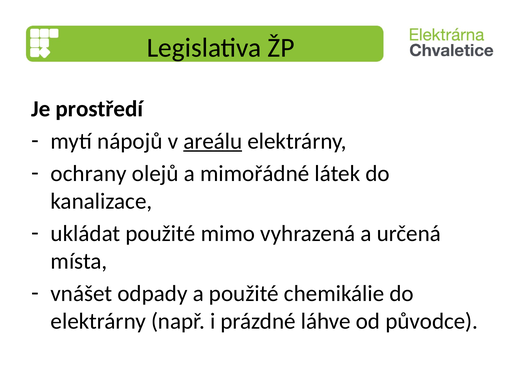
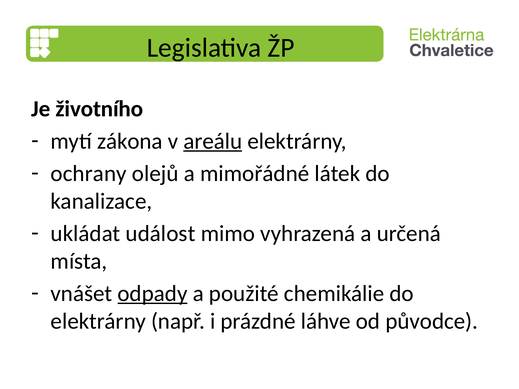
prostředí: prostředí -> životního
nápojů: nápojů -> zákona
ukládat použité: použité -> událost
odpady underline: none -> present
